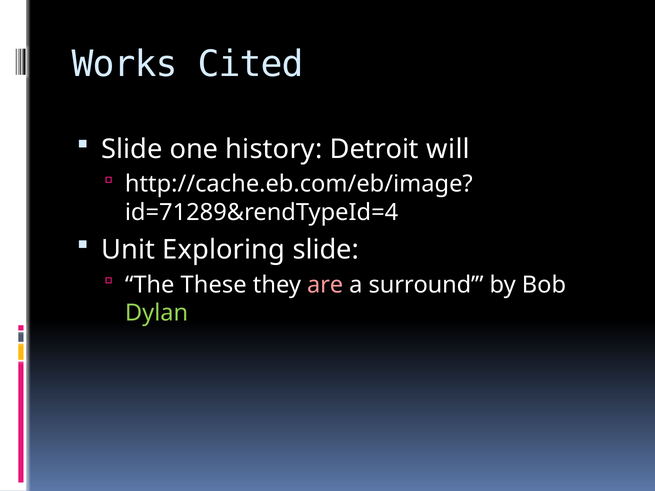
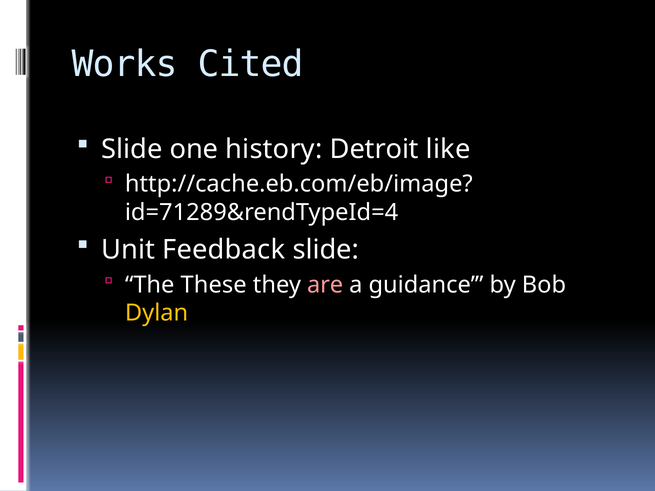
will: will -> like
Exploring: Exploring -> Feedback
surround: surround -> guidance
Dylan colour: light green -> yellow
